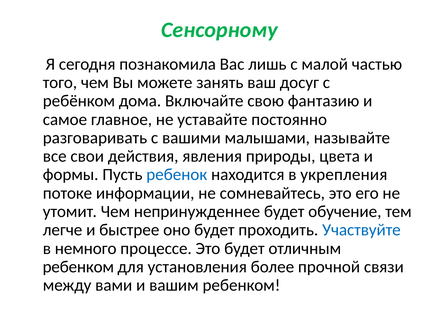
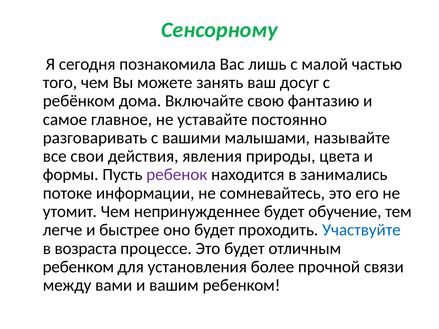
ребенок colour: blue -> purple
укрепления: укрепления -> занимались
немного: немного -> возраста
